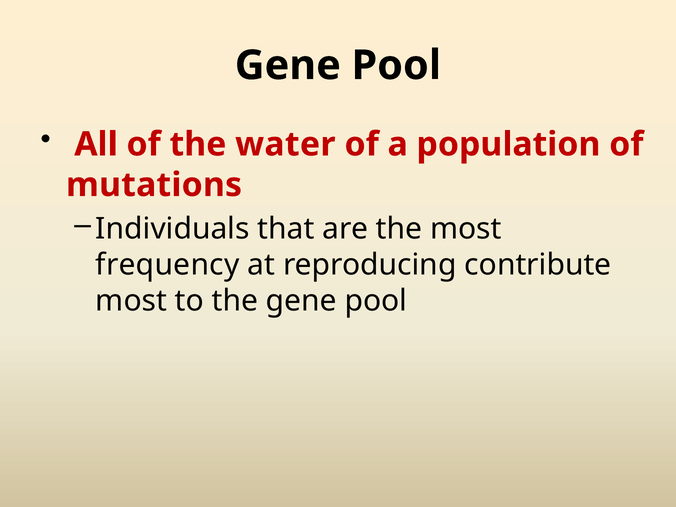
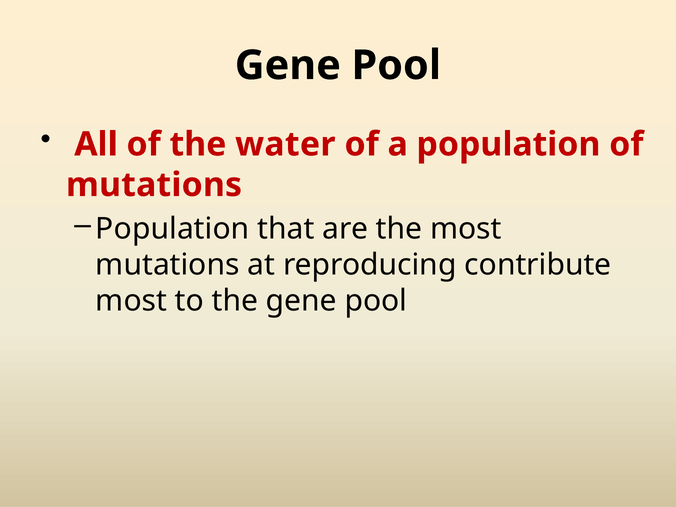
Individuals at (173, 229): Individuals -> Population
frequency at (167, 265): frequency -> mutations
